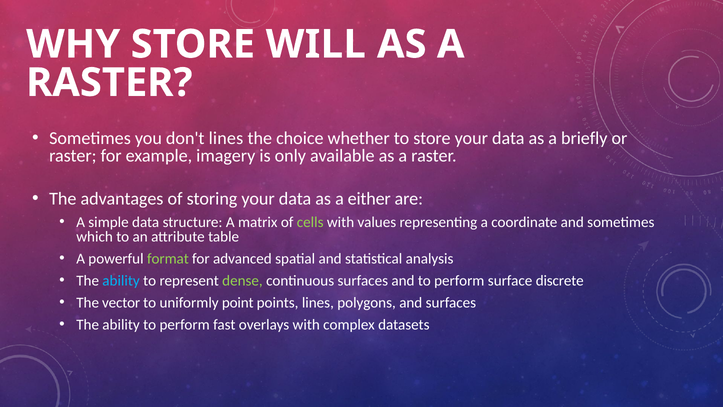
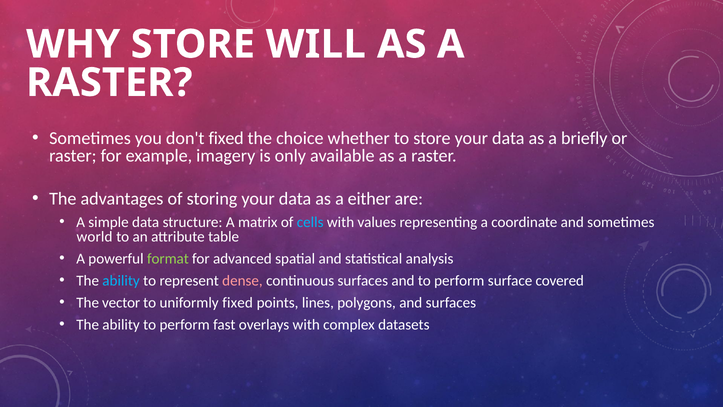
don't lines: lines -> fixed
cells colour: light green -> light blue
which: which -> world
dense colour: light green -> pink
discrete: discrete -> covered
uniformly point: point -> fixed
